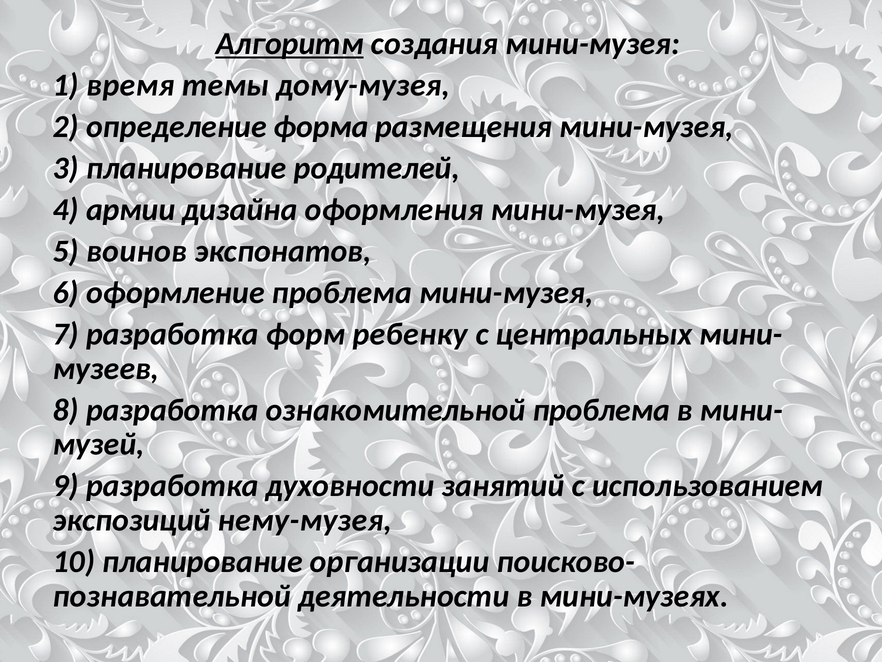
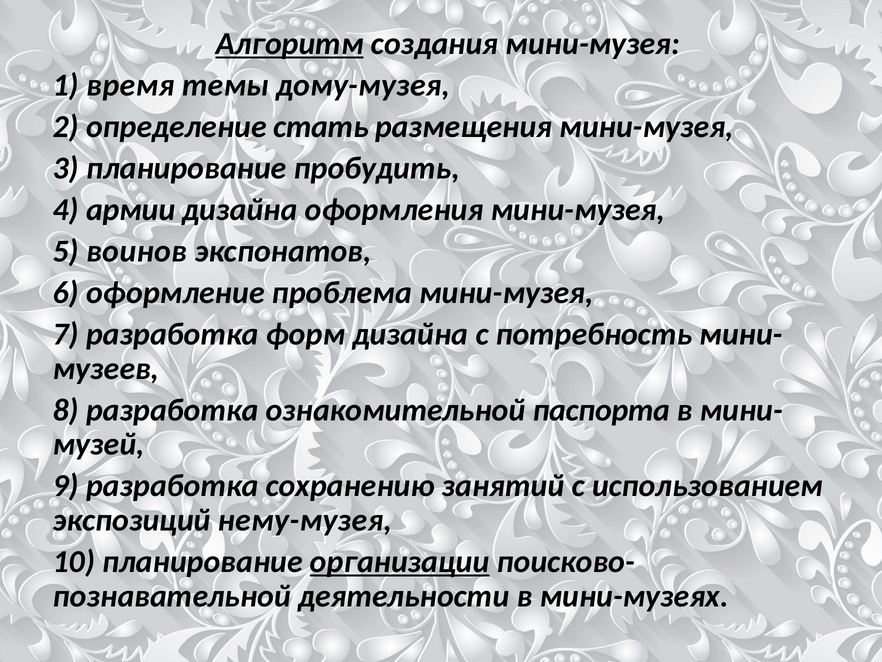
форма: форма -> стать
родителей: родителей -> пробудить
форм ребенку: ребенку -> дизайна
центральных: центральных -> потребность
ознакомительной проблема: проблема -> паспорта
духовности: духовности -> сохранению
организации underline: none -> present
